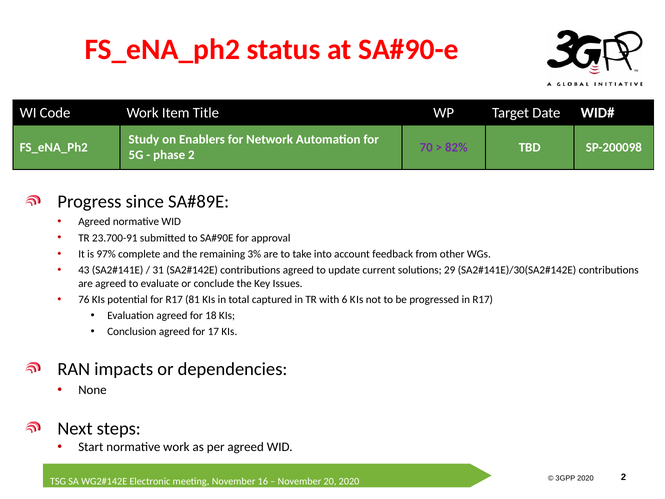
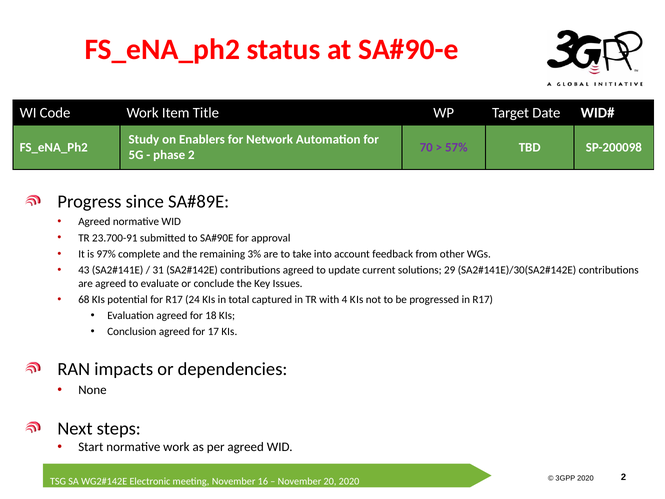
82%: 82% -> 57%
76: 76 -> 68
81: 81 -> 24
6: 6 -> 4
